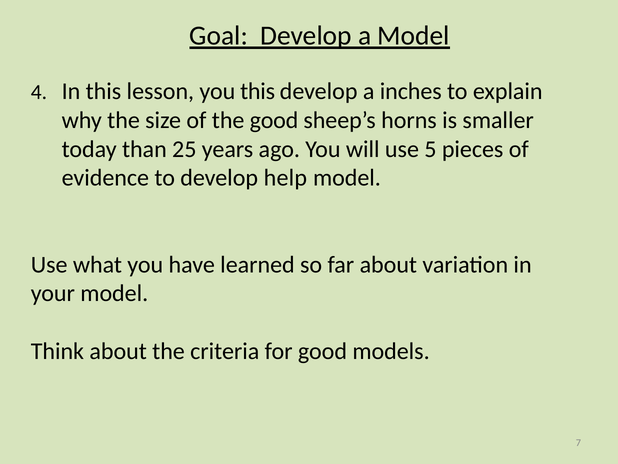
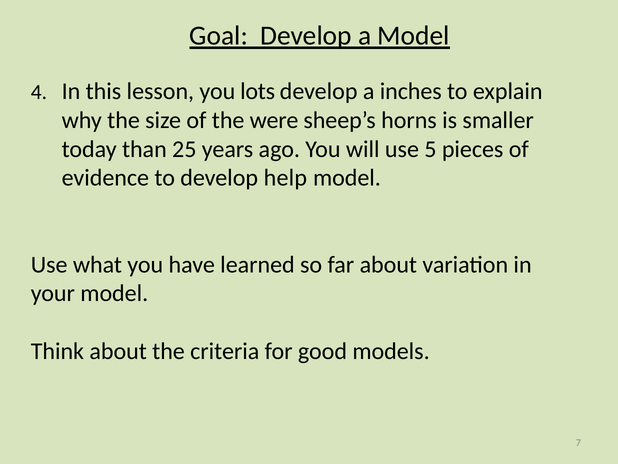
you this: this -> lots
the good: good -> were
